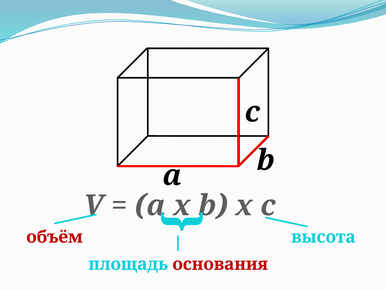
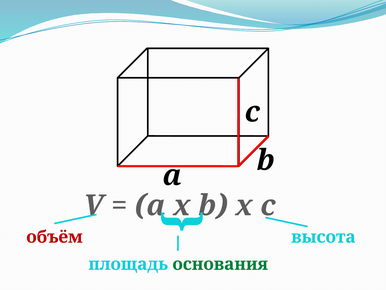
основания colour: red -> green
